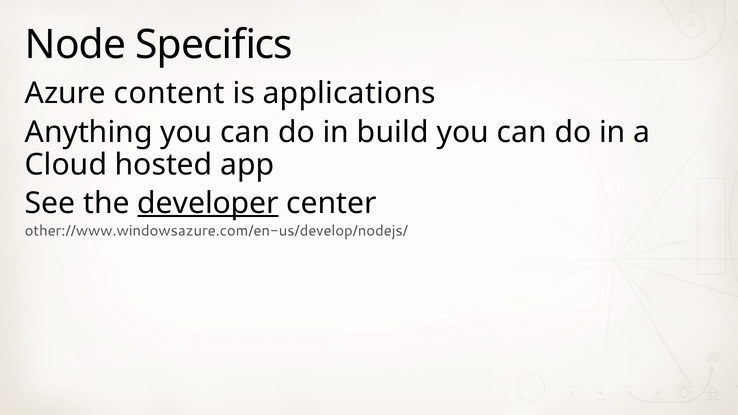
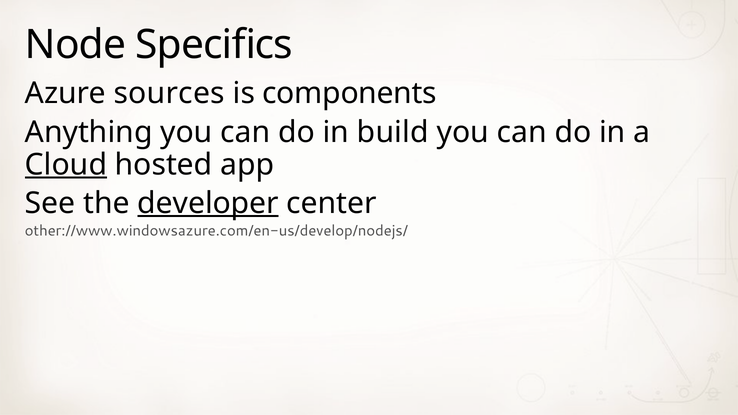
content: content -> sources
applications: applications -> components
Cloud underline: none -> present
